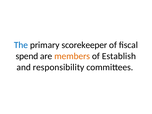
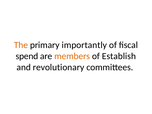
The colour: blue -> orange
scorekeeper: scorekeeper -> importantly
responsibility: responsibility -> revolutionary
